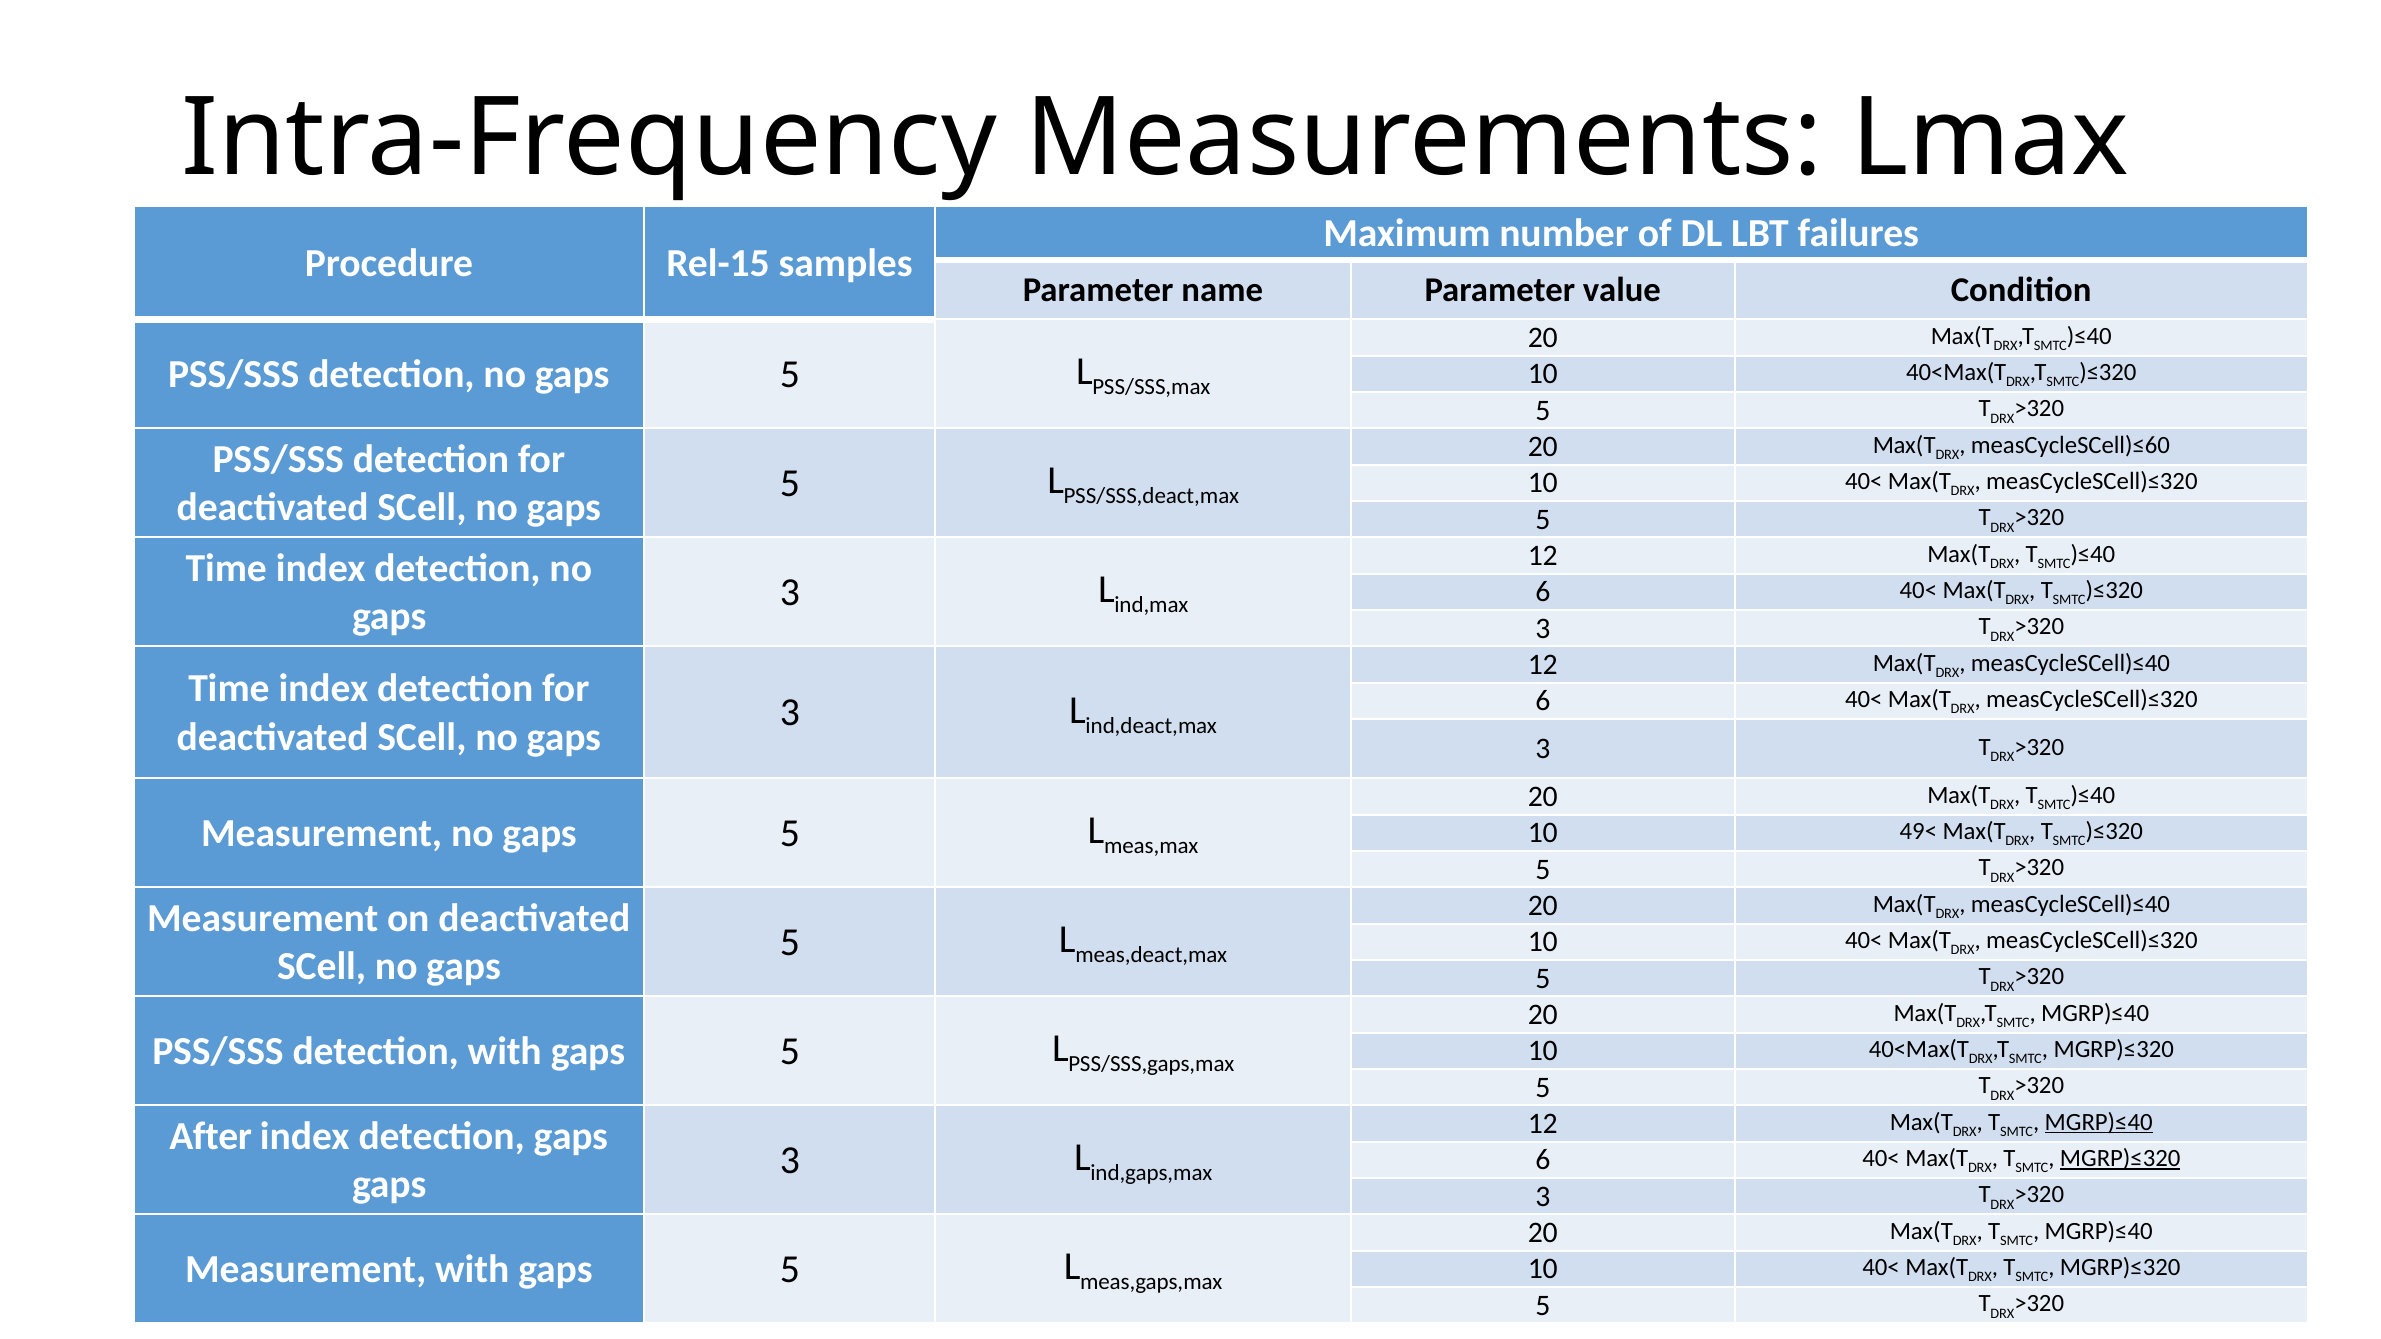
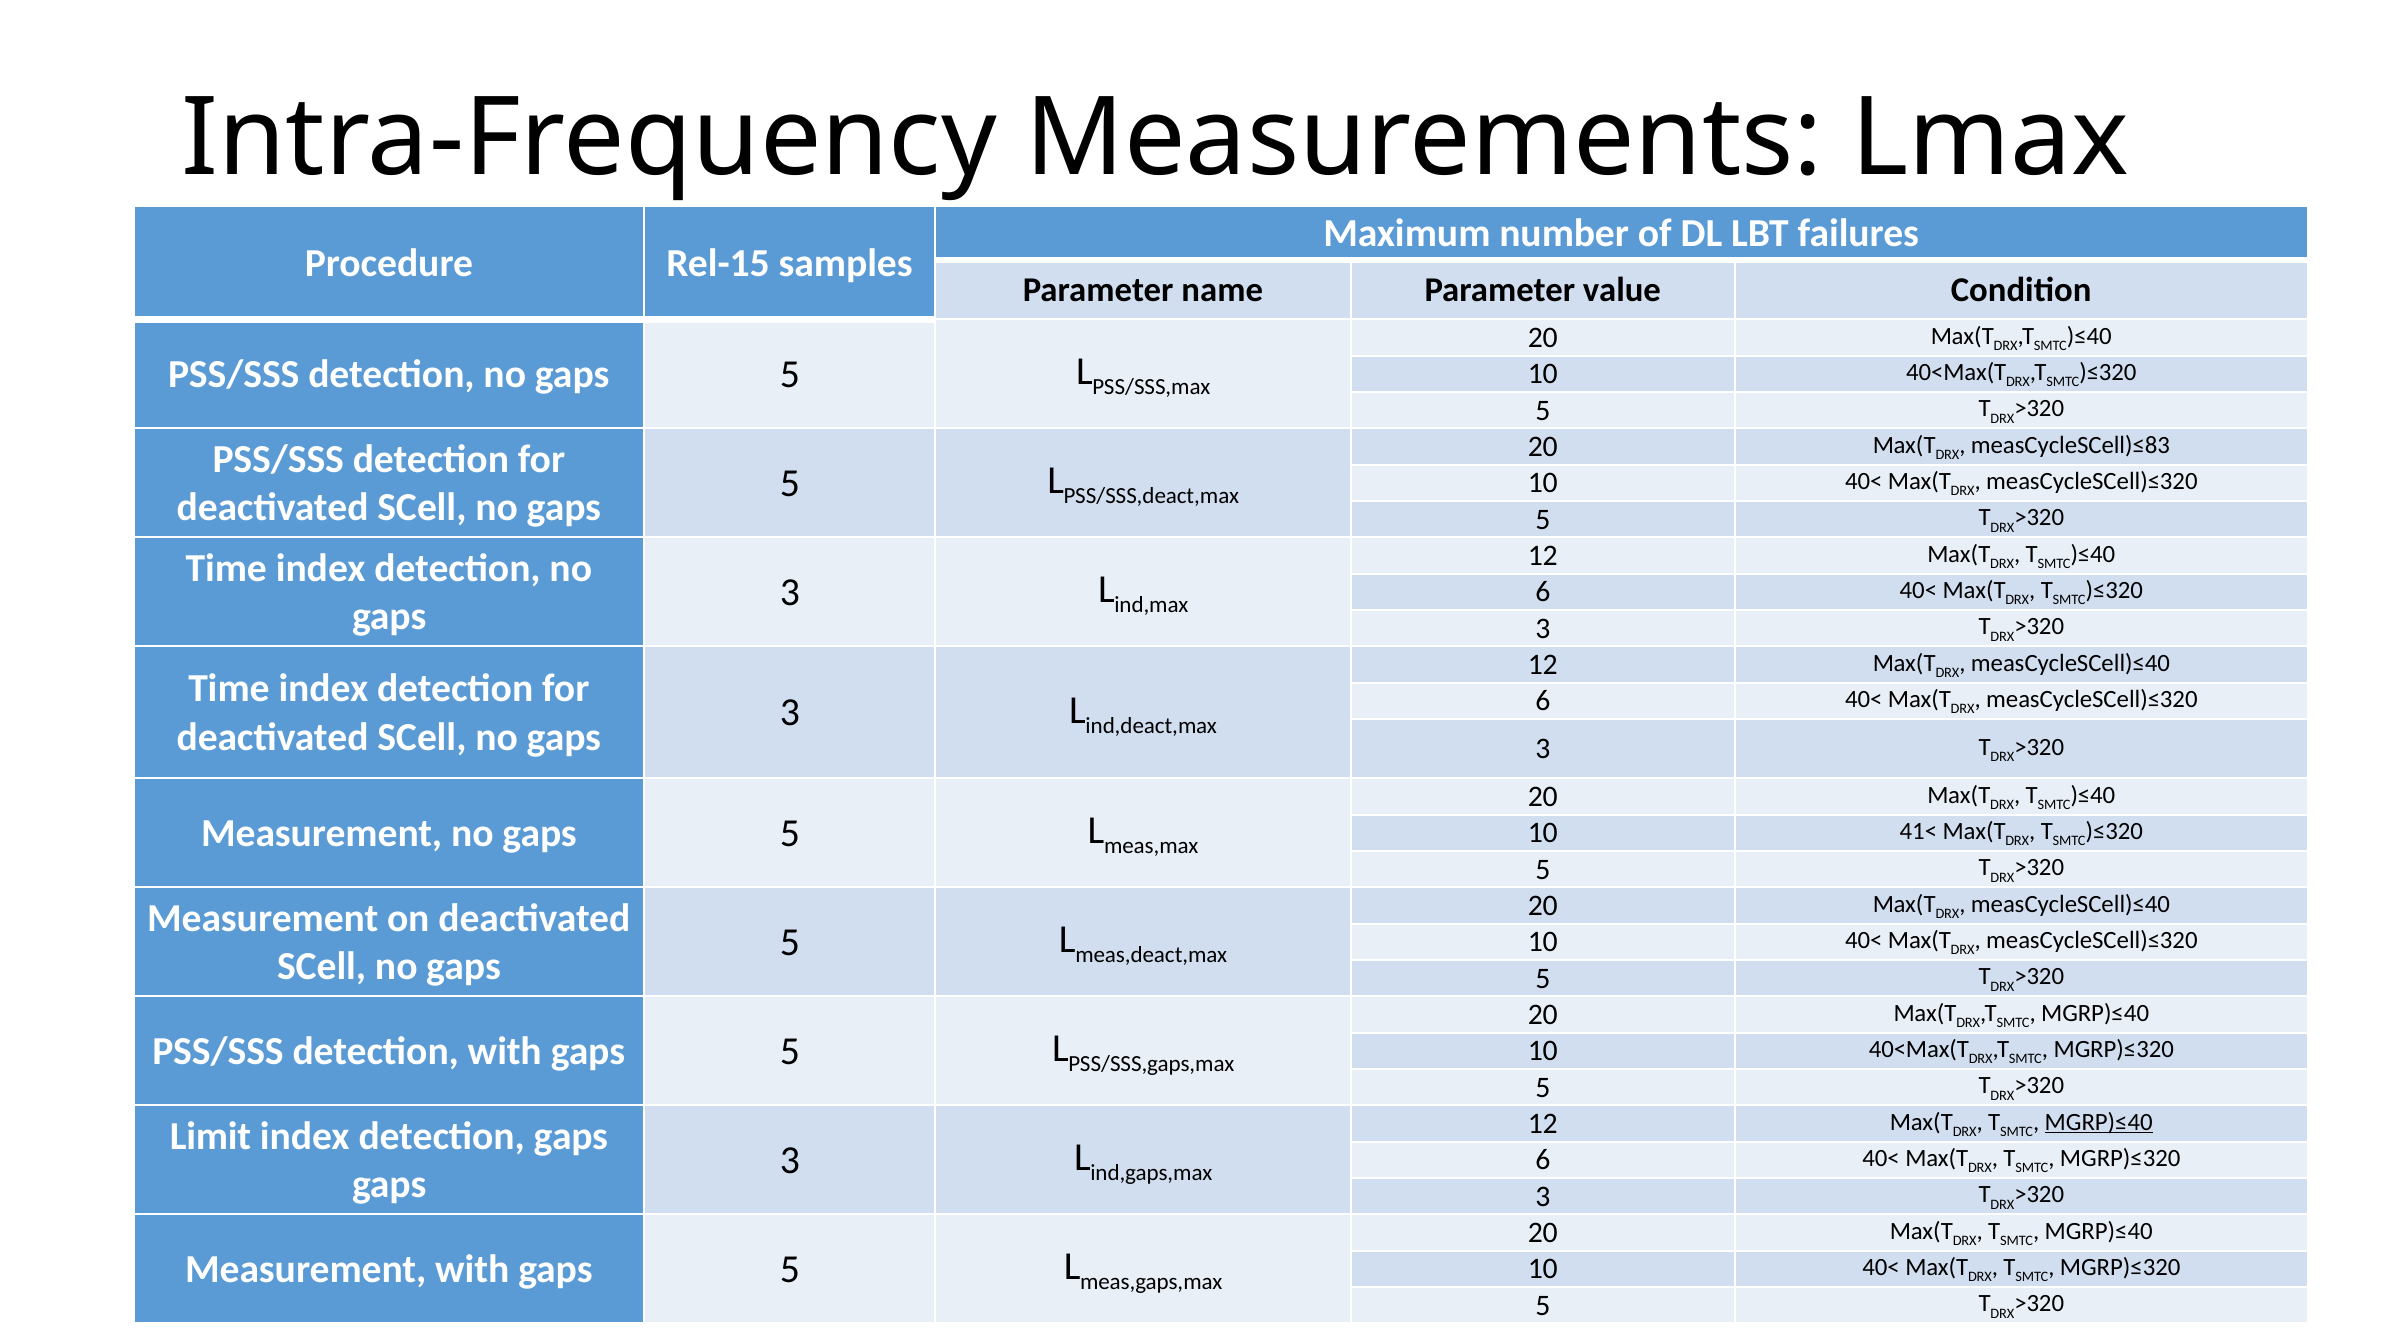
measCycleSCell)≤60: measCycleSCell)≤60 -> measCycleSCell)≤83
49<: 49< -> 41<
After: After -> Limit
MGRP)≤320 at (2120, 1159) underline: present -> none
